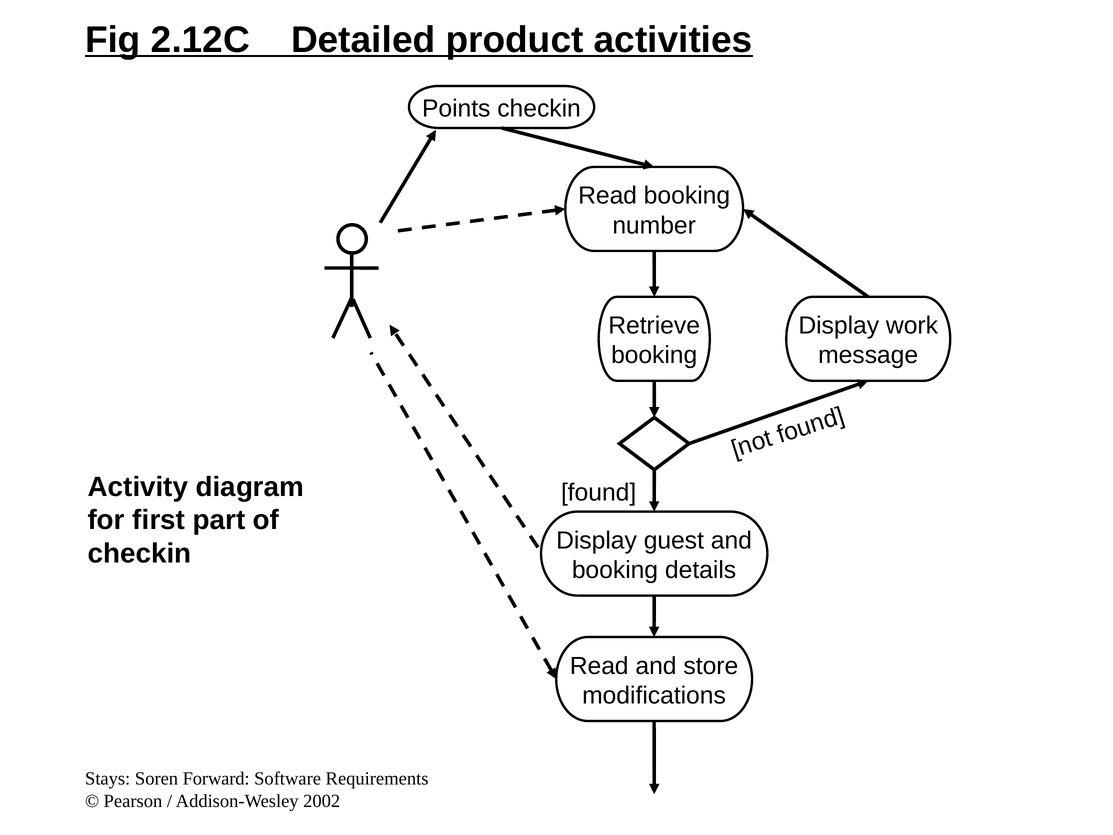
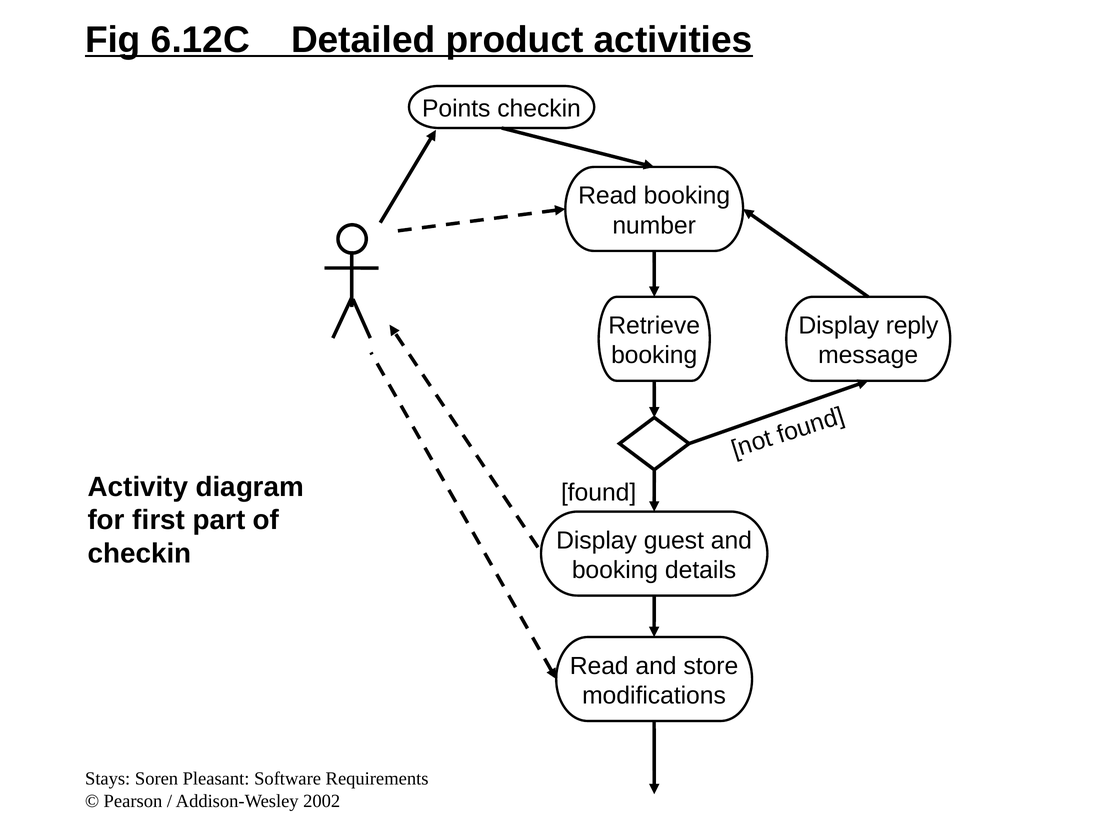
2.12C: 2.12C -> 6.12C
work: work -> reply
Forward: Forward -> Pleasant
